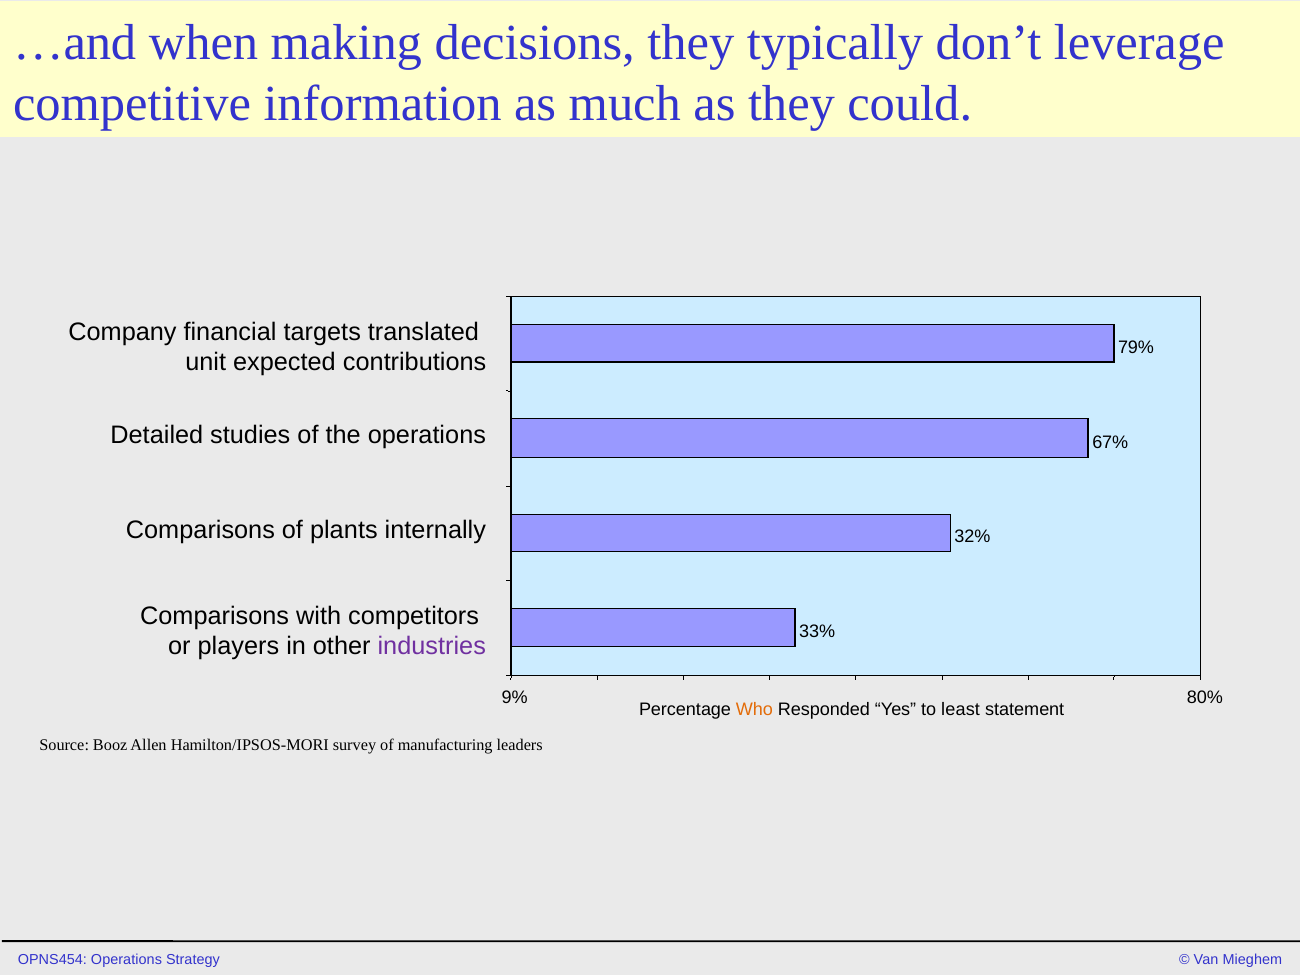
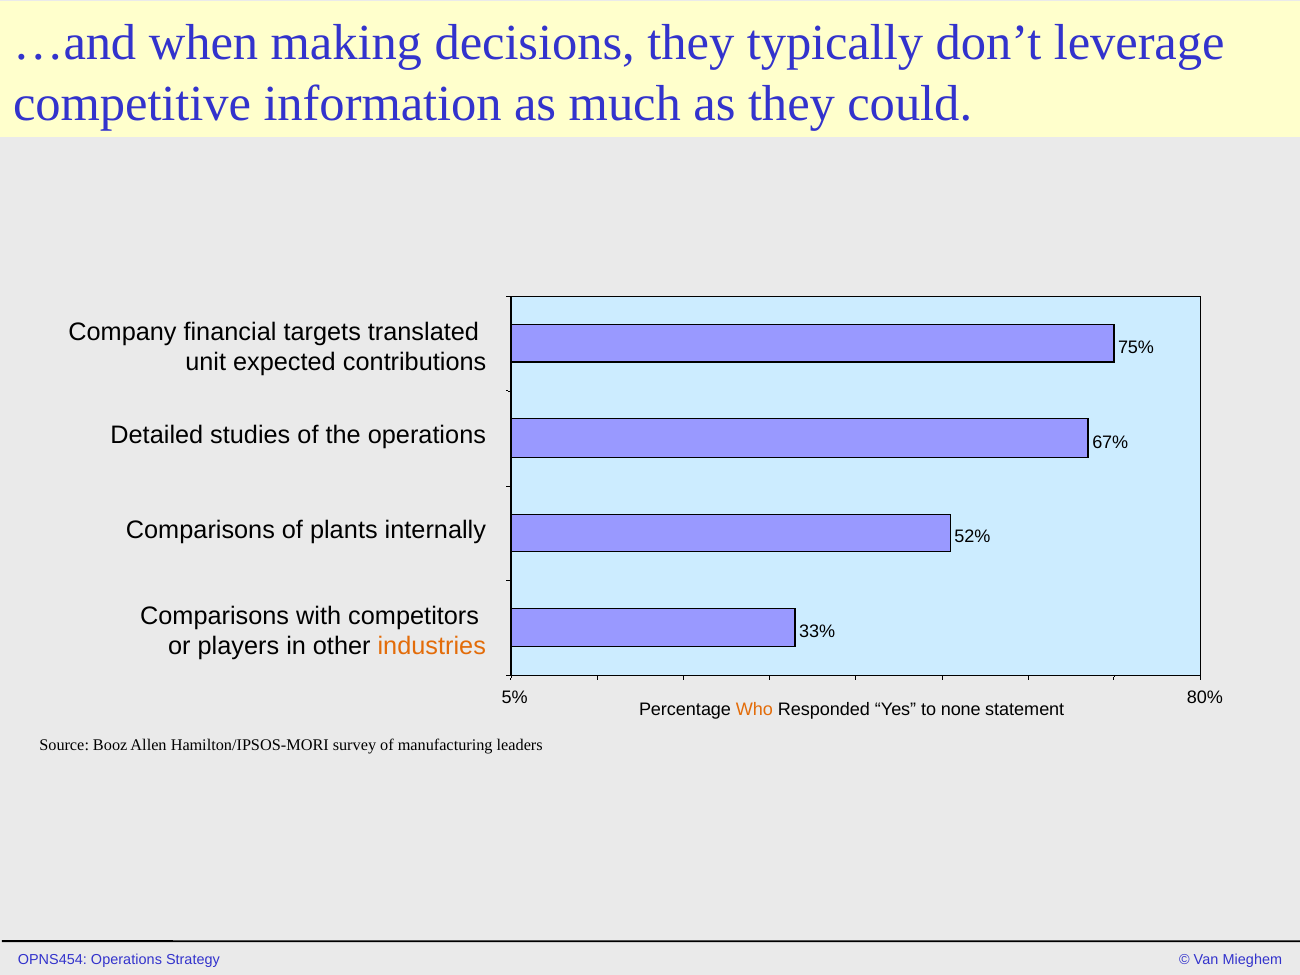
79%: 79% -> 75%
32%: 32% -> 52%
industries colour: purple -> orange
9%: 9% -> 5%
least: least -> none
